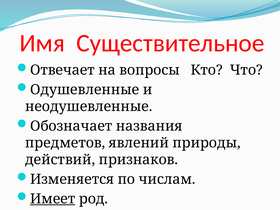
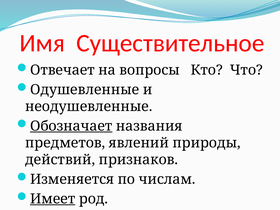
Обозначает underline: none -> present
